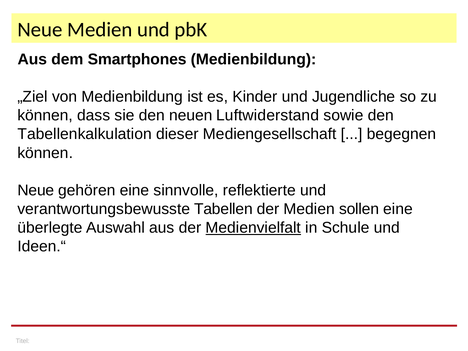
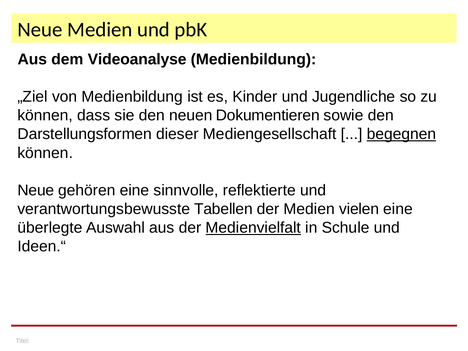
Smartphones: Smartphones -> Videoanalyse
Luftwiderstand: Luftwiderstand -> Dokumentieren
Tabellenkalkulation: Tabellenkalkulation -> Darstellungsformen
begegnen underline: none -> present
sollen: sollen -> vielen
